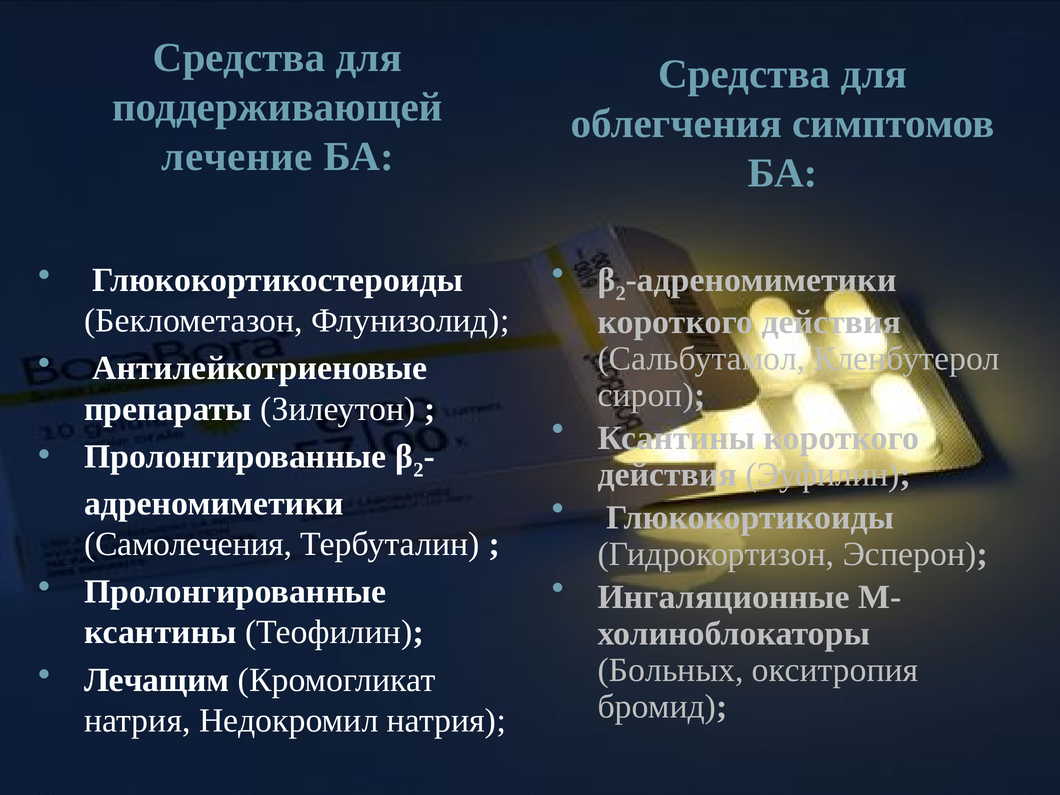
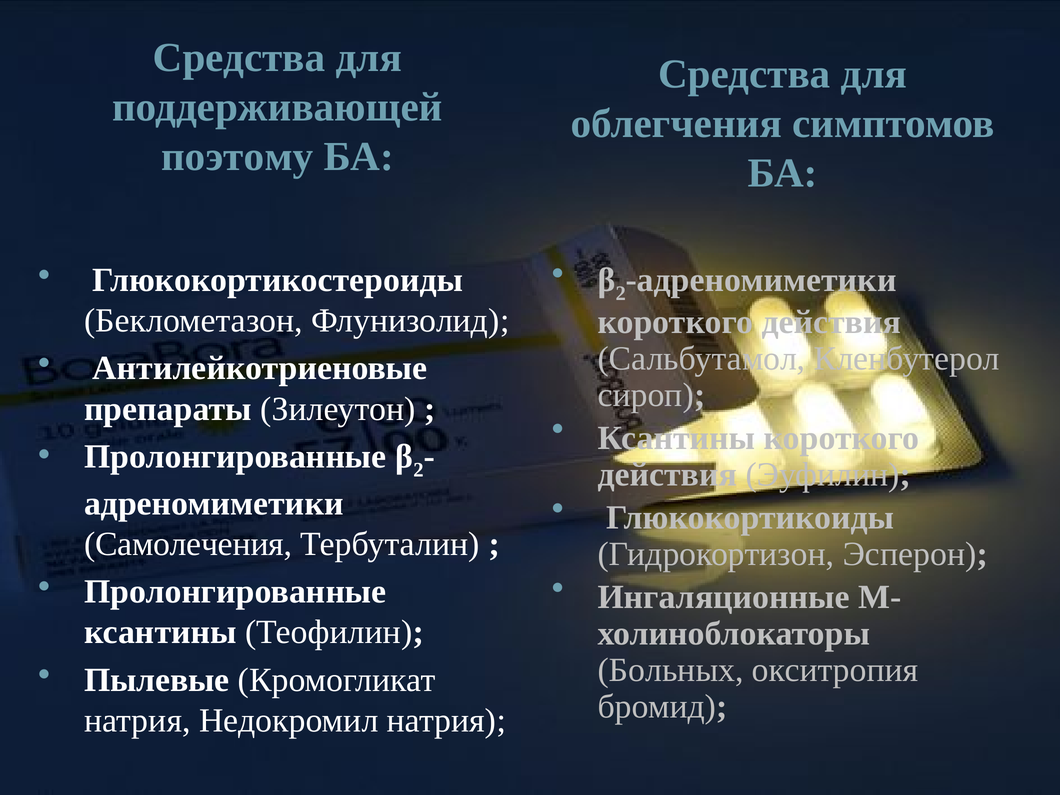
лечение: лечение -> поэтому
Лечащим: Лечащим -> Пылевые
